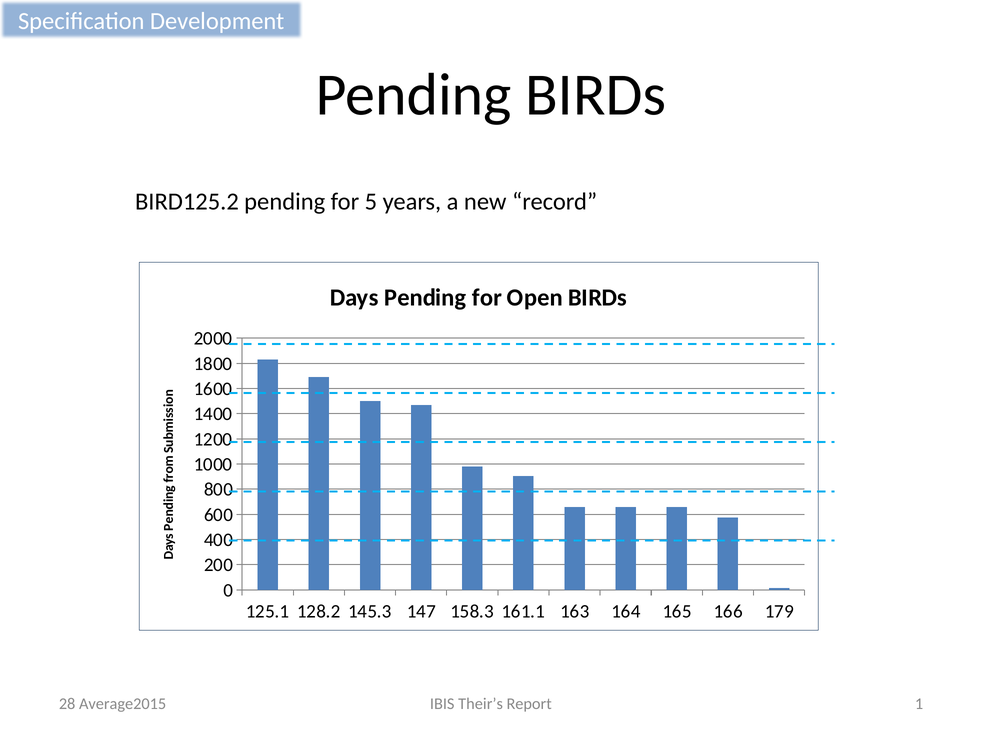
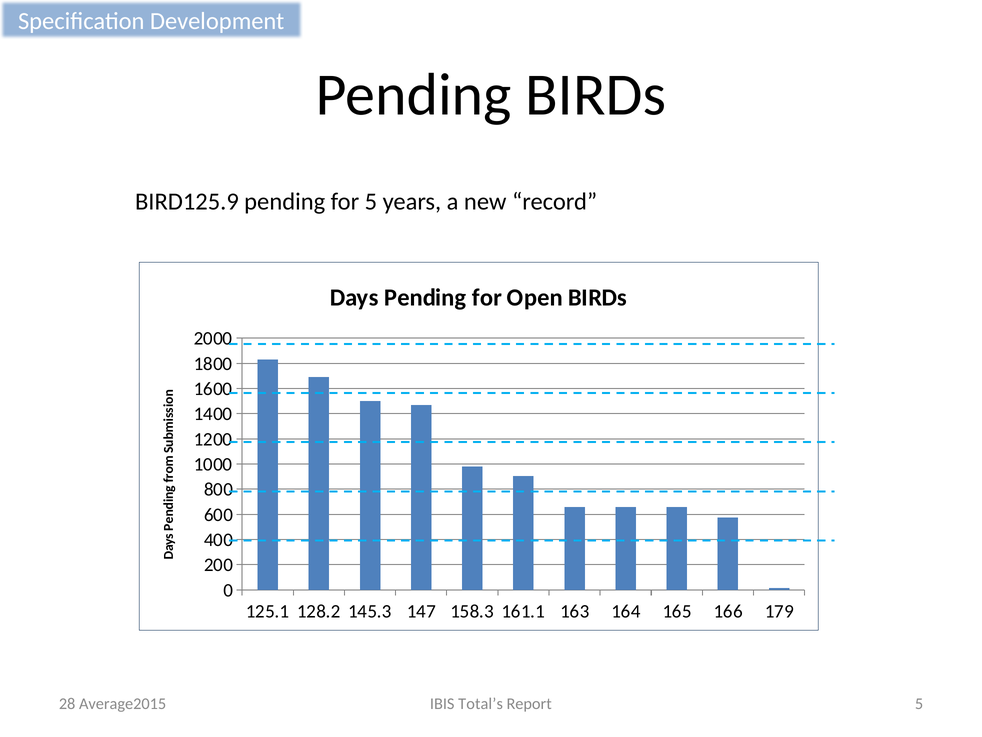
BIRD125.2: BIRD125.2 -> BIRD125.9
Their’s: Their’s -> Total’s
Report 1: 1 -> 5
